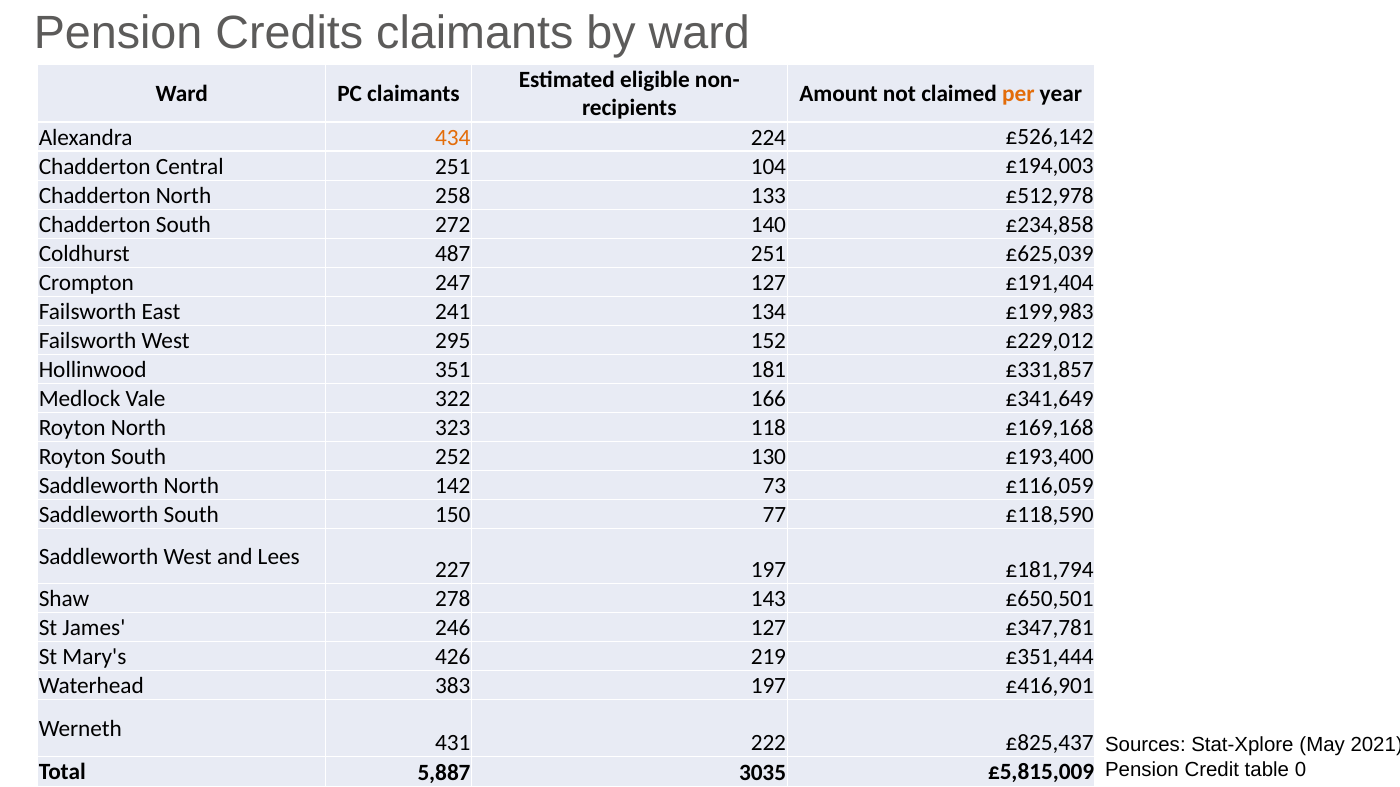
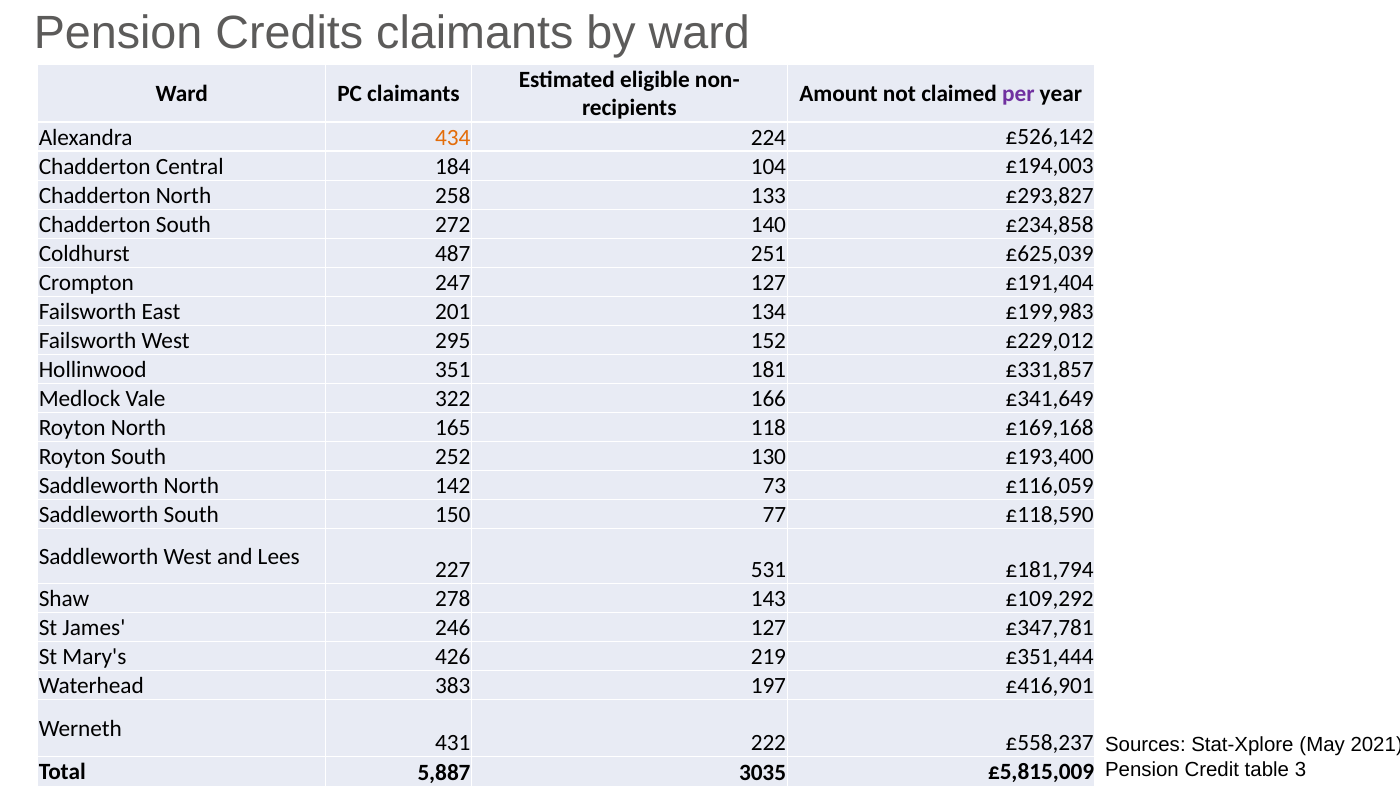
per colour: orange -> purple
Central 251: 251 -> 184
£512,978: £512,978 -> £293,827
241: 241 -> 201
323: 323 -> 165
227 197: 197 -> 531
£650,501: £650,501 -> £109,292
£825,437: £825,437 -> £558,237
0: 0 -> 3
